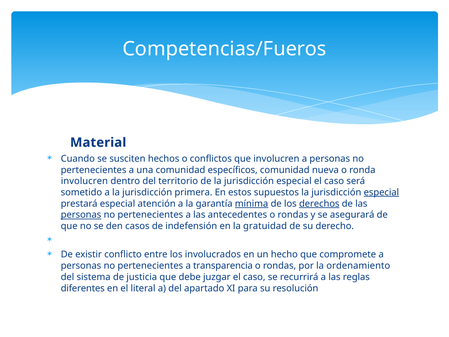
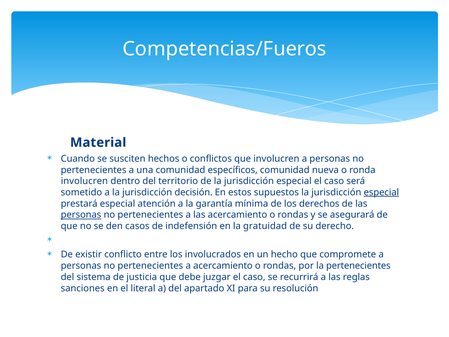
primera: primera -> decisión
mínima underline: present -> none
derechos underline: present -> none
las antecedentes: antecedentes -> acercamiento
a transparencia: transparencia -> acercamiento
la ordenamiento: ordenamiento -> pertenecientes
diferentes: diferentes -> sanciones
